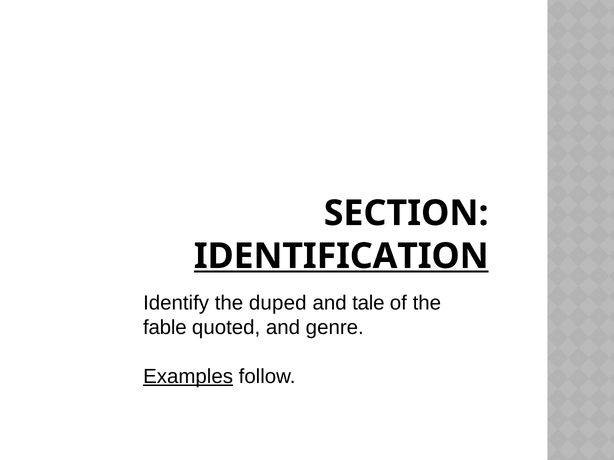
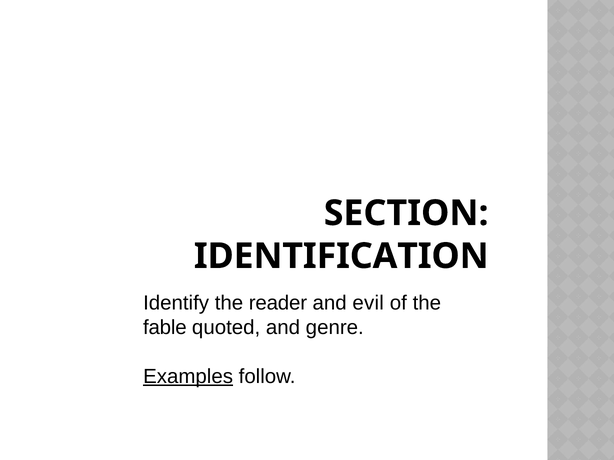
IDENTIFICATION underline: present -> none
duped: duped -> reader
tale: tale -> evil
